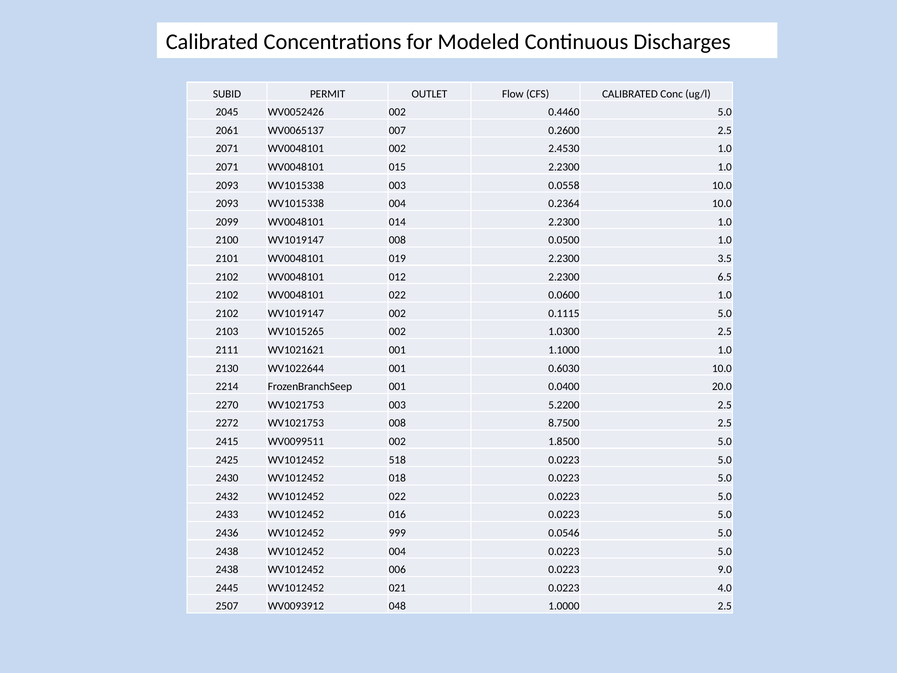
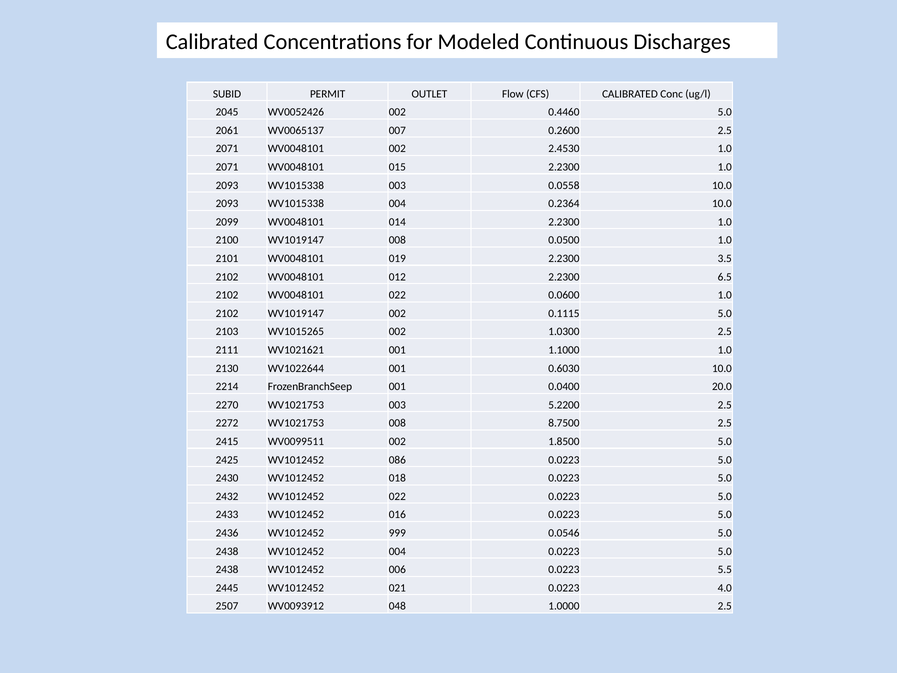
518: 518 -> 086
9.0: 9.0 -> 5.5
